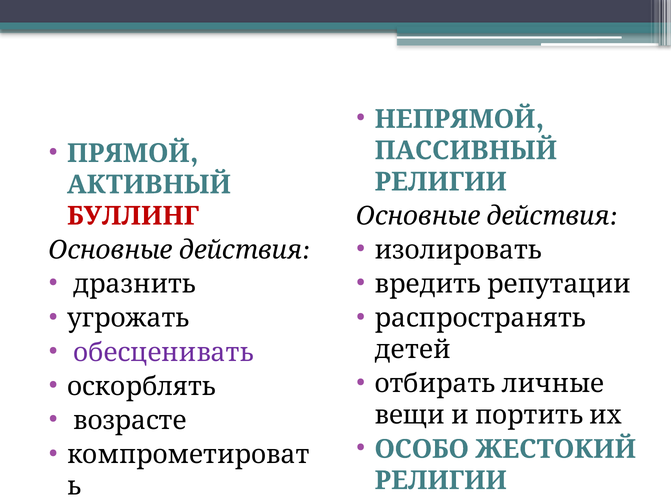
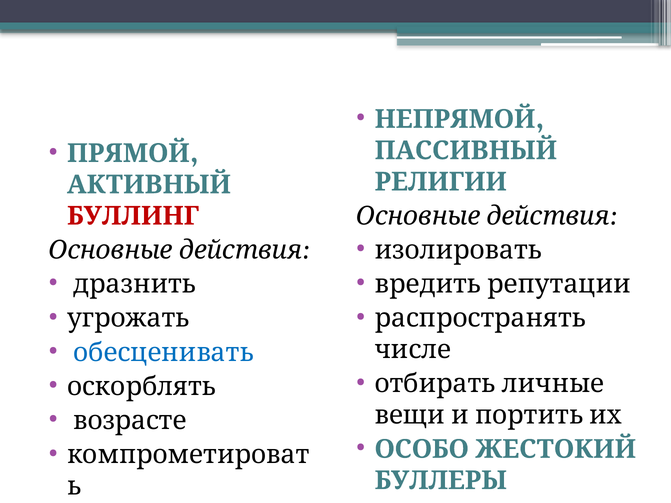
обесценивать colour: purple -> blue
детей: детей -> числе
РЕЛИГИИ at (441, 481): РЕЛИГИИ -> БУЛЛЕРЫ
